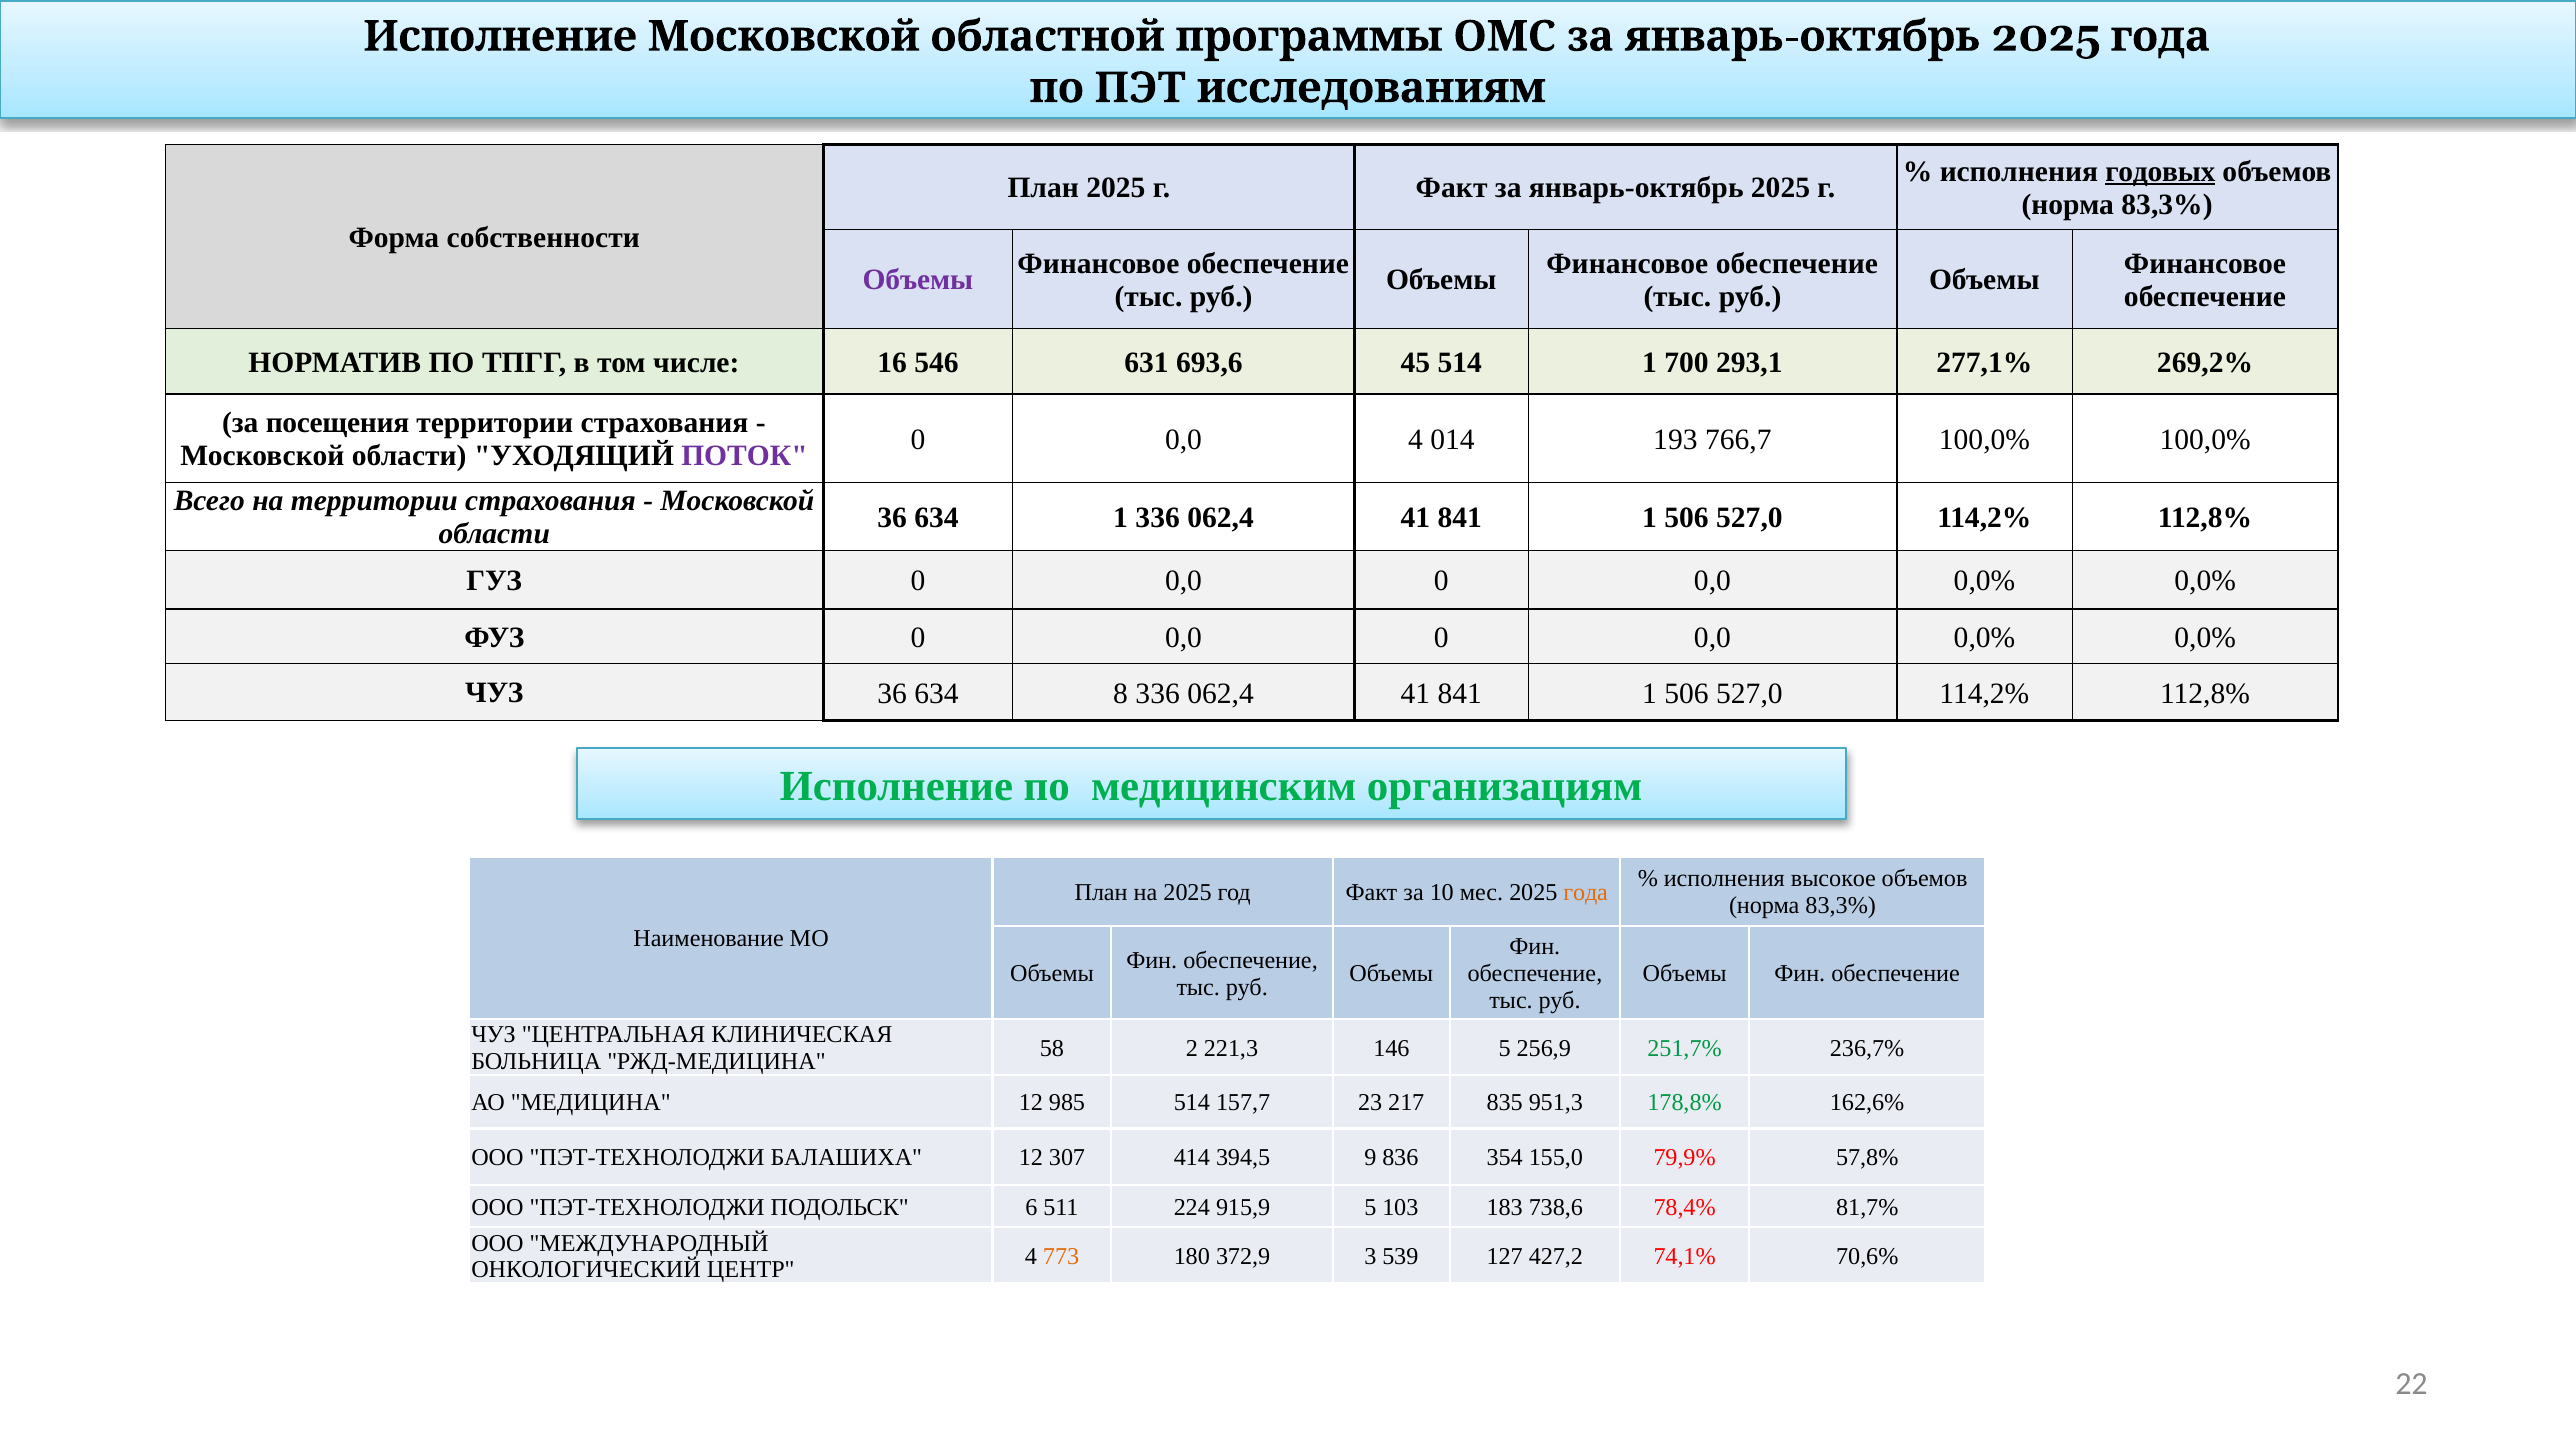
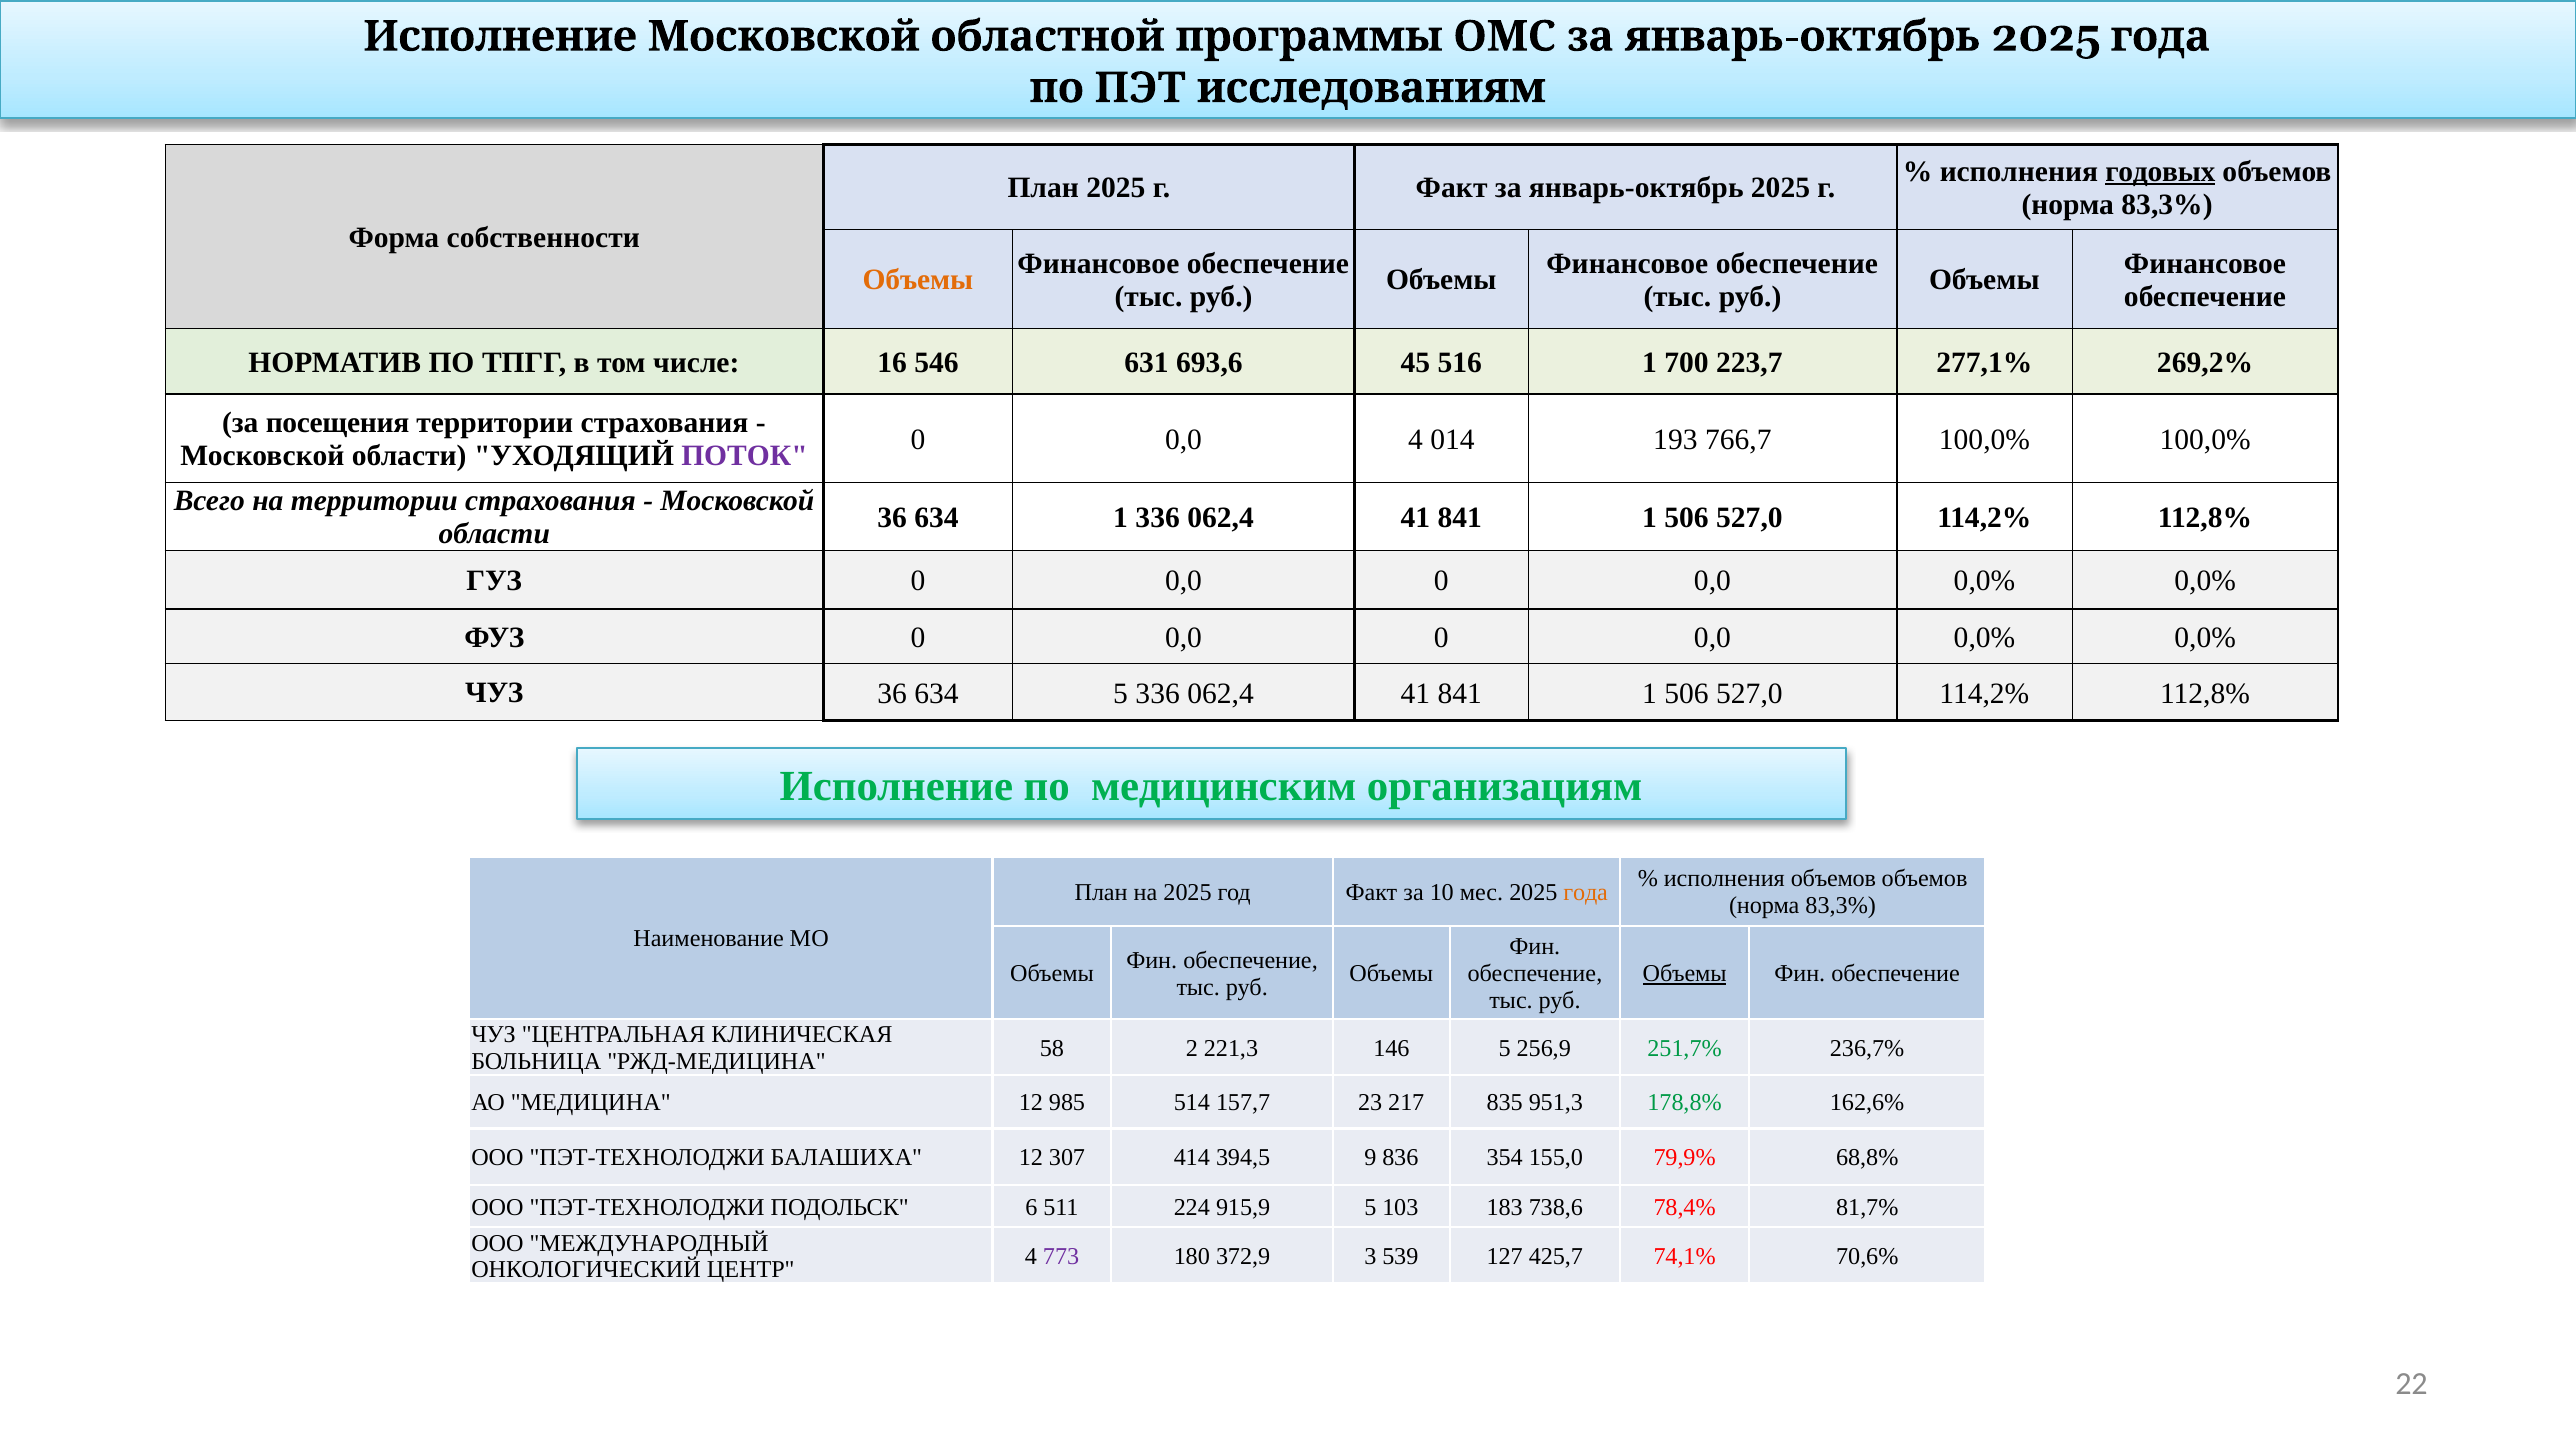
Объемы at (918, 280) colour: purple -> orange
45 514: 514 -> 516
293,1: 293,1 -> 223,7
634 8: 8 -> 5
исполнения высокое: высокое -> объемов
Объемы at (1685, 974) underline: none -> present
57,8%: 57,8% -> 68,8%
773 colour: orange -> purple
427,2: 427,2 -> 425,7
